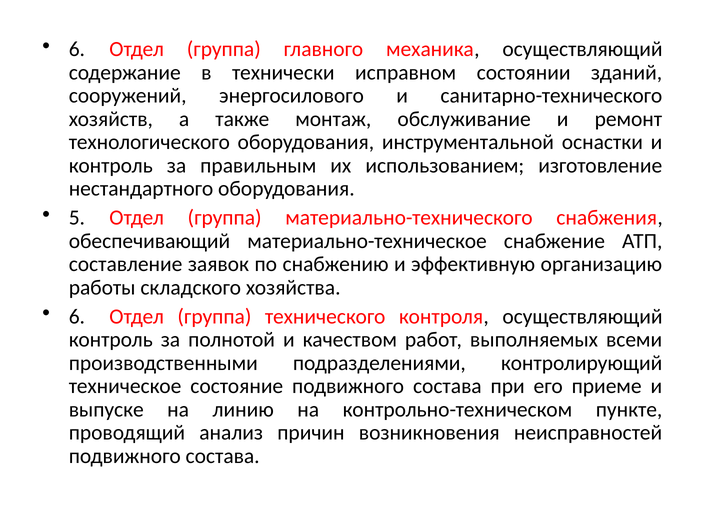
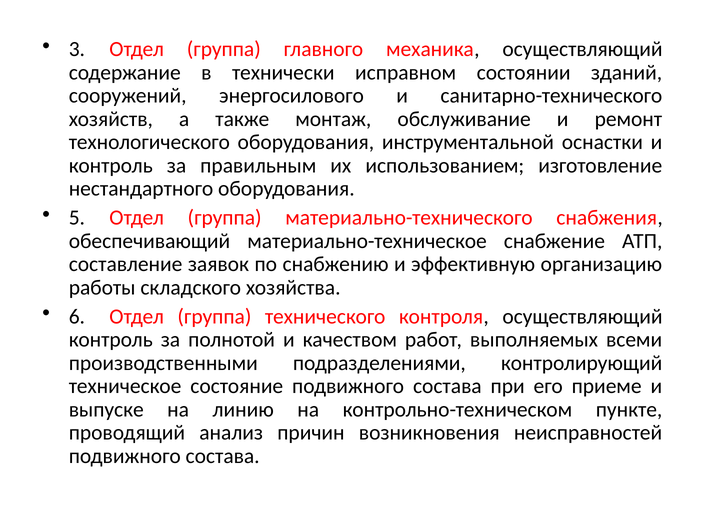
6 at (77, 49): 6 -> 3
